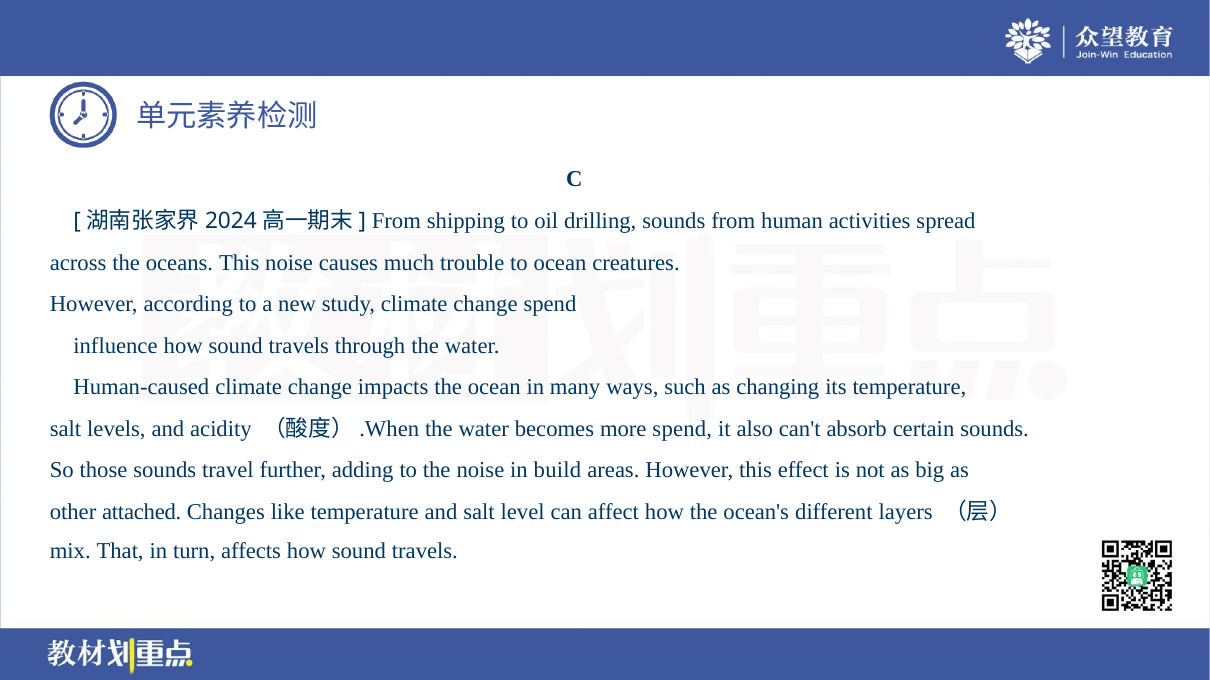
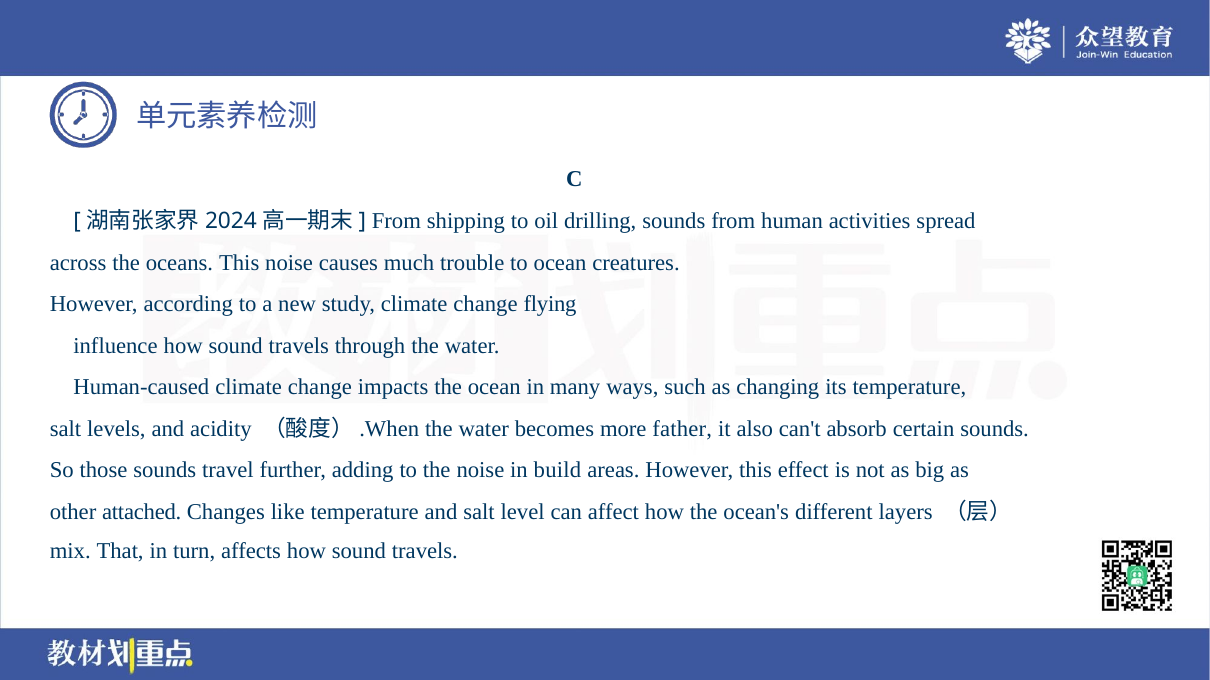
change spend: spend -> flying
more spend: spend -> father
